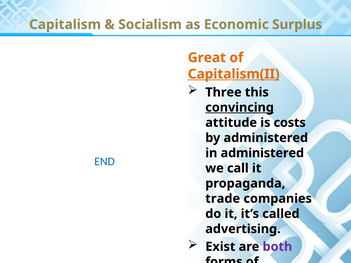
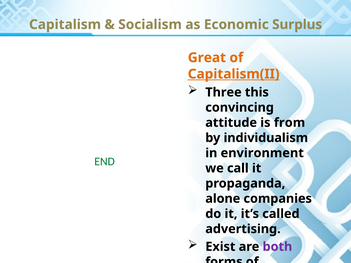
convincing underline: present -> none
costs: costs -> from
by administered: administered -> individualism
in administered: administered -> environment
END colour: blue -> green
trade: trade -> alone
